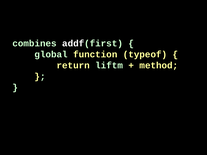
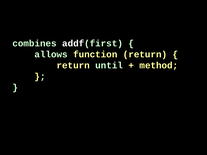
global: global -> allows
function typeof: typeof -> return
liftm: liftm -> until
